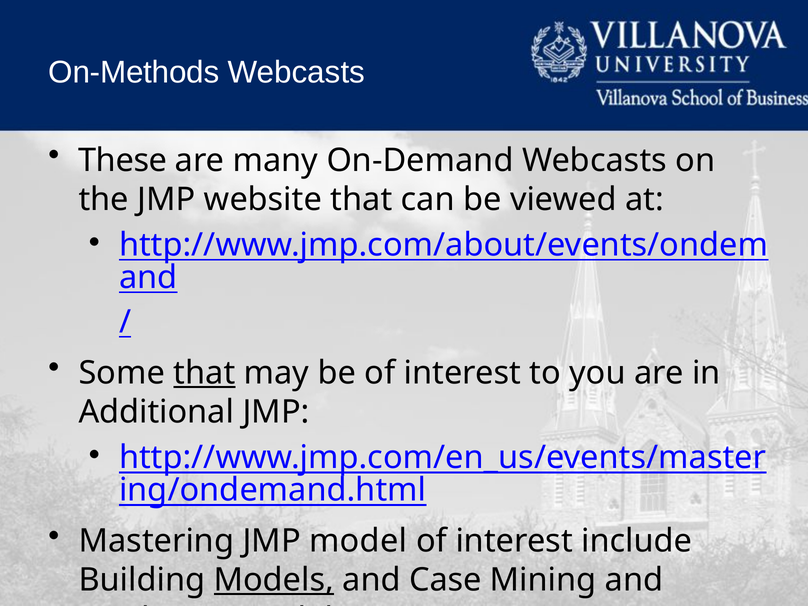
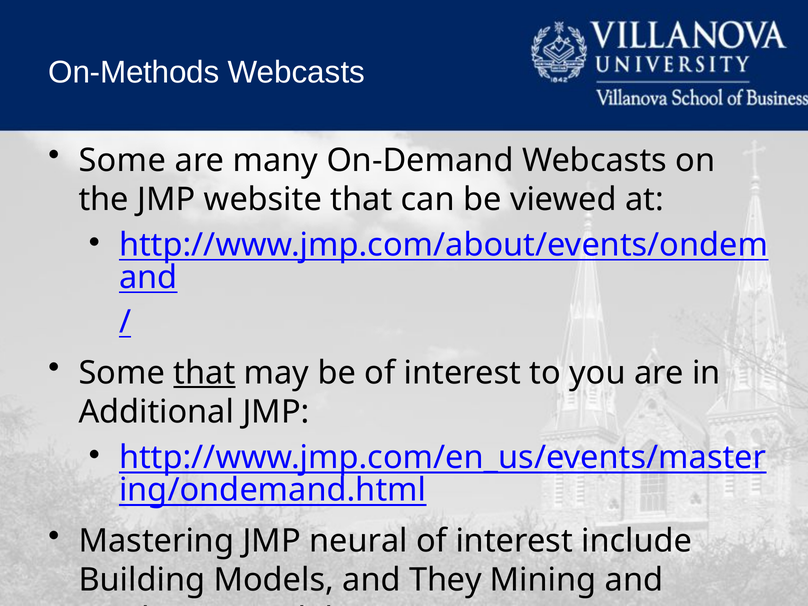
These at (123, 160): These -> Some
model: model -> neural
Models underline: present -> none
Case: Case -> They
